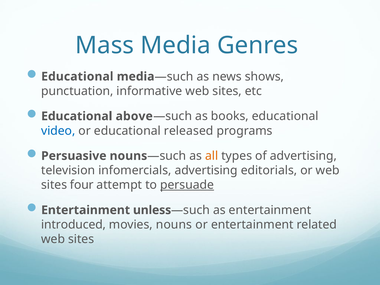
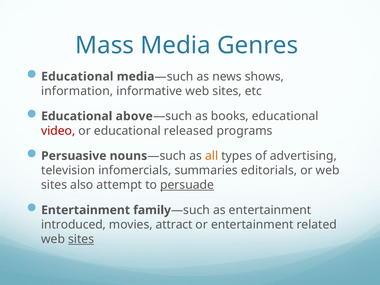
punctuation: punctuation -> information
video colour: blue -> red
infomercials advertising: advertising -> summaries
four: four -> also
unless: unless -> family
movies nouns: nouns -> attract
sites at (81, 239) underline: none -> present
